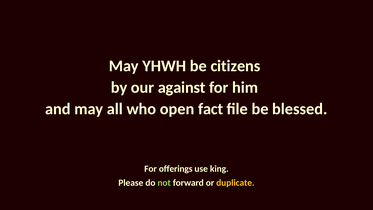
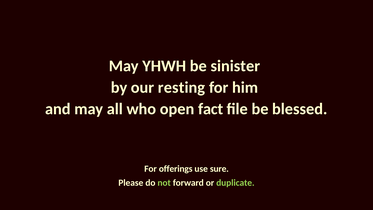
citizens: citizens -> sinister
against: against -> resting
king: king -> sure
duplicate colour: yellow -> light green
